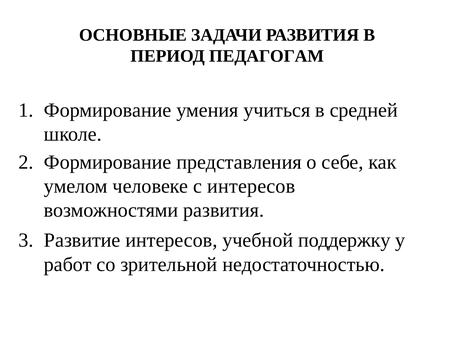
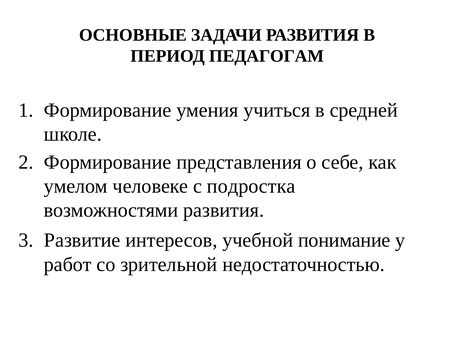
с интересов: интересов -> подростка
поддержку: поддержку -> понимание
